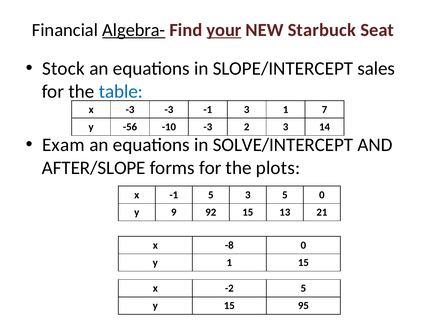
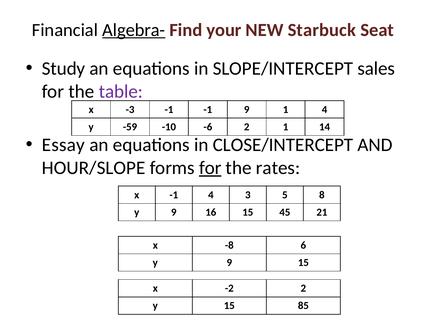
your underline: present -> none
Stock: Stock -> Study
table colour: blue -> purple
-3 -3: -3 -> -1
-1 3: 3 -> 9
1 7: 7 -> 4
-56: -56 -> -59
-10 -3: -3 -> -6
2 3: 3 -> 1
Exam: Exam -> Essay
SOLVE/INTERCEPT: SOLVE/INTERCEPT -> CLOSE/INTERCEPT
AFTER/SLOPE: AFTER/SLOPE -> HOUR/SLOPE
for at (210, 168) underline: none -> present
plots: plots -> rates
-1 5: 5 -> 4
5 0: 0 -> 8
92: 92 -> 16
13: 13 -> 45
-8 0: 0 -> 6
1 at (229, 263): 1 -> 9
-2 5: 5 -> 2
95: 95 -> 85
